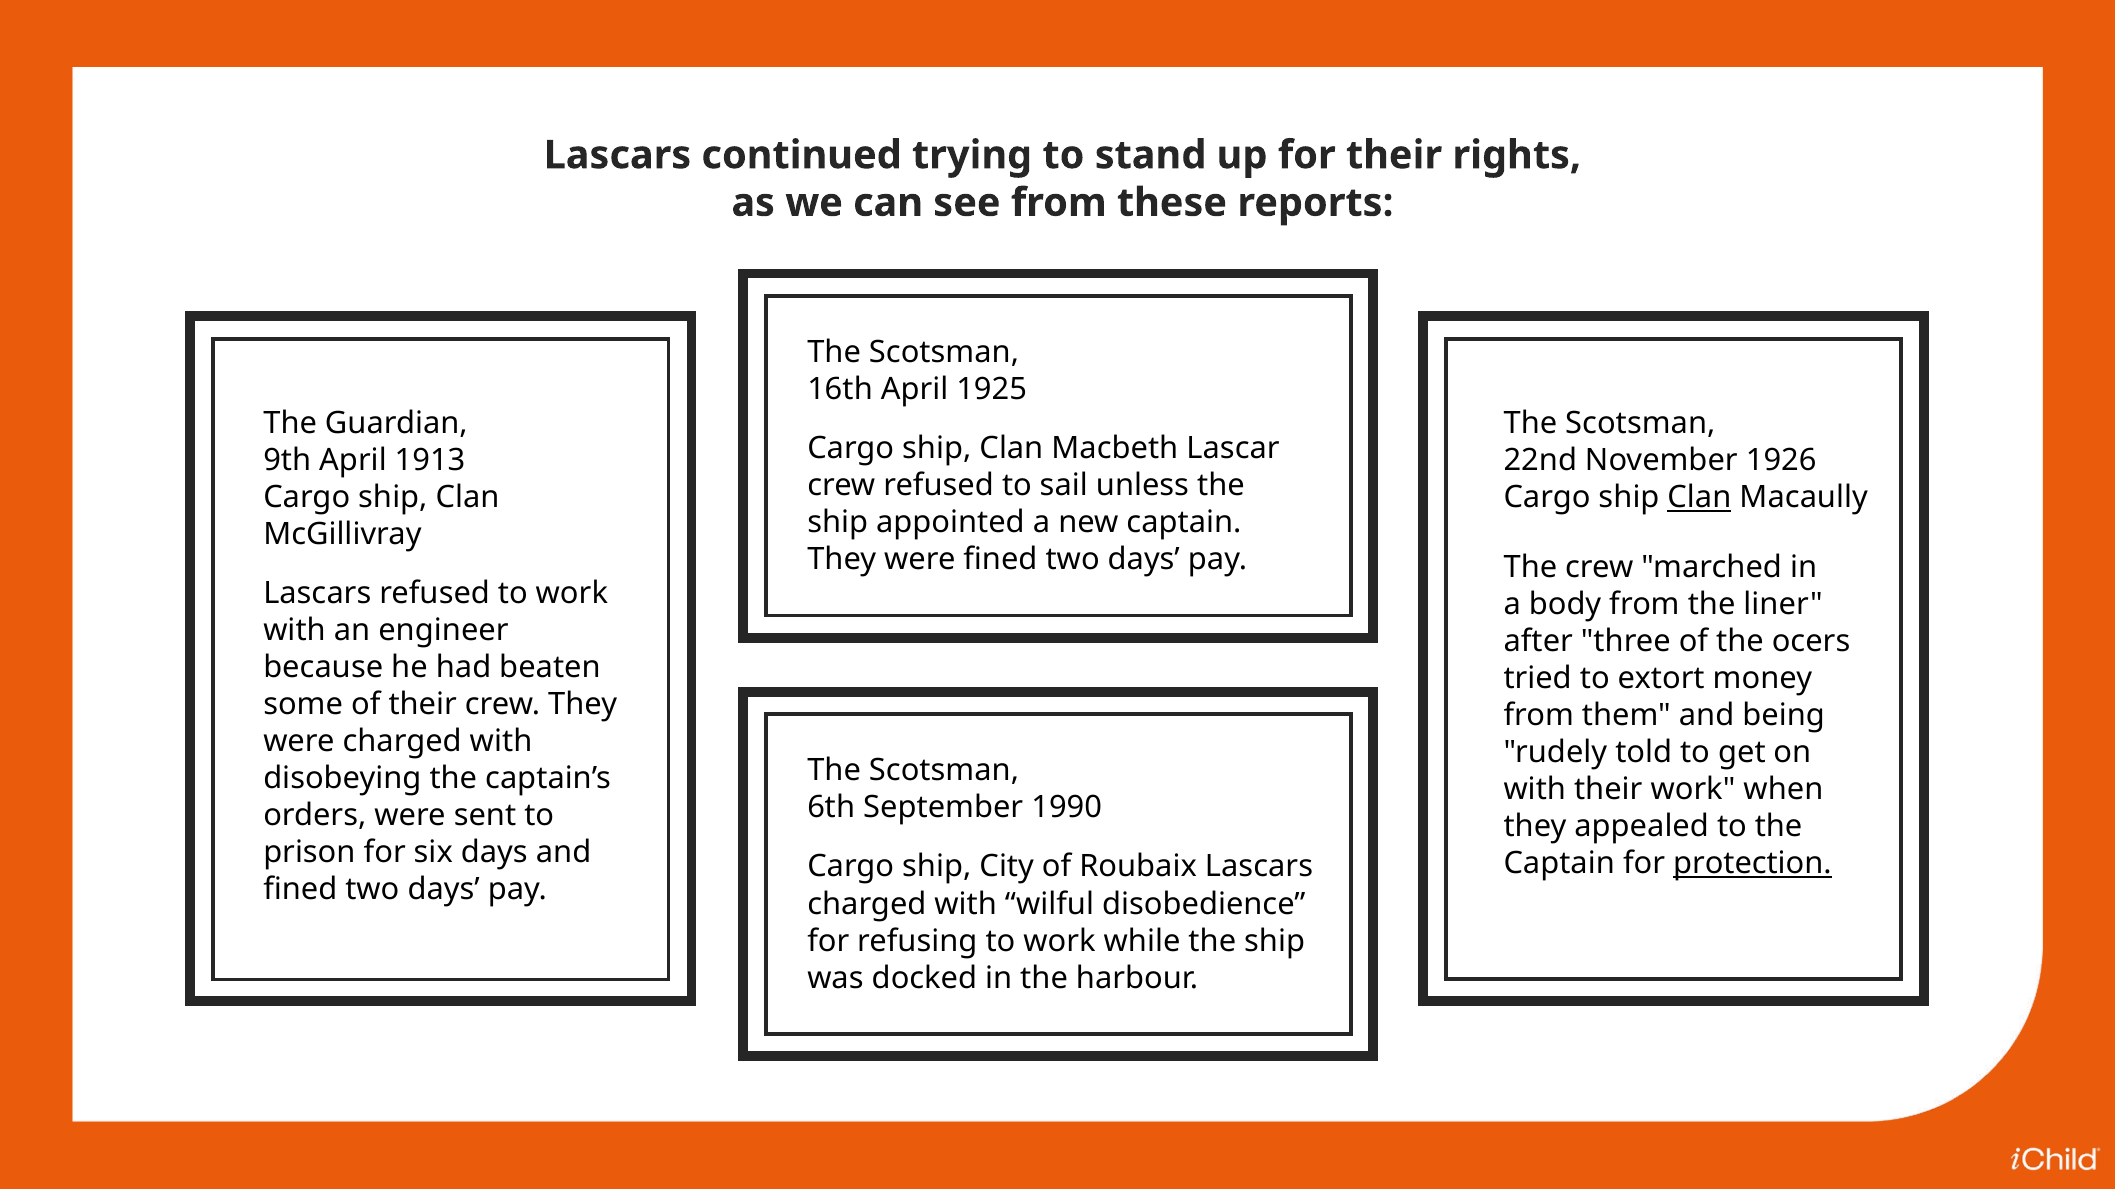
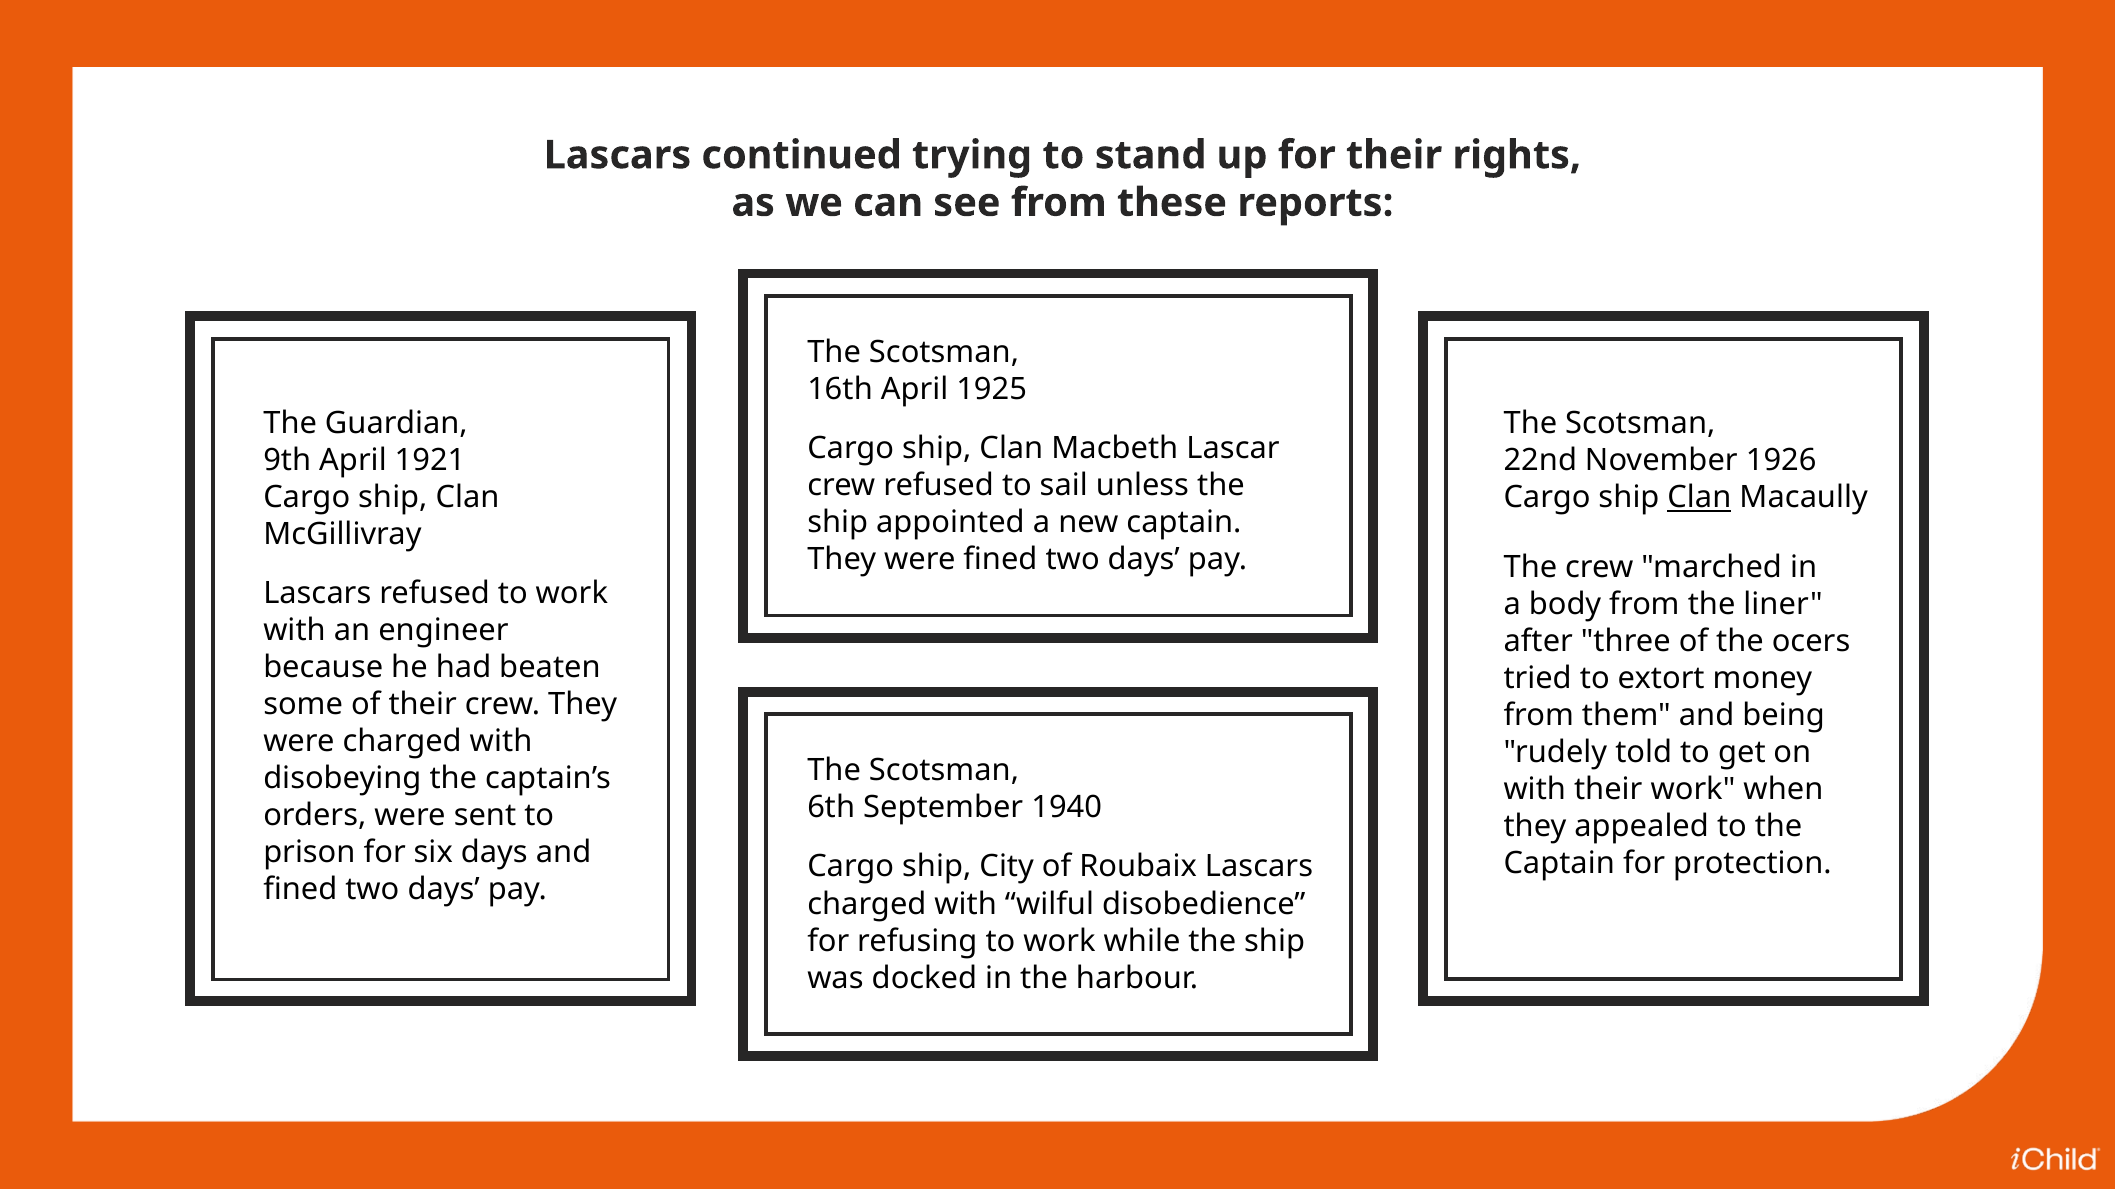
1913: 1913 -> 1921
1990: 1990 -> 1940
protection underline: present -> none
